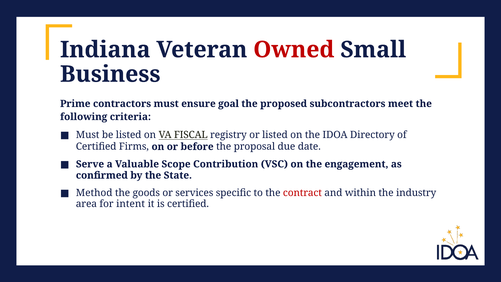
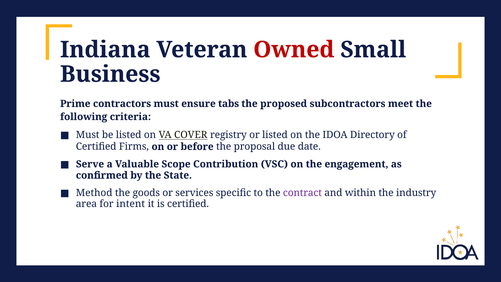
goal: goal -> tabs
FISCAL: FISCAL -> COVER
contract colour: red -> purple
